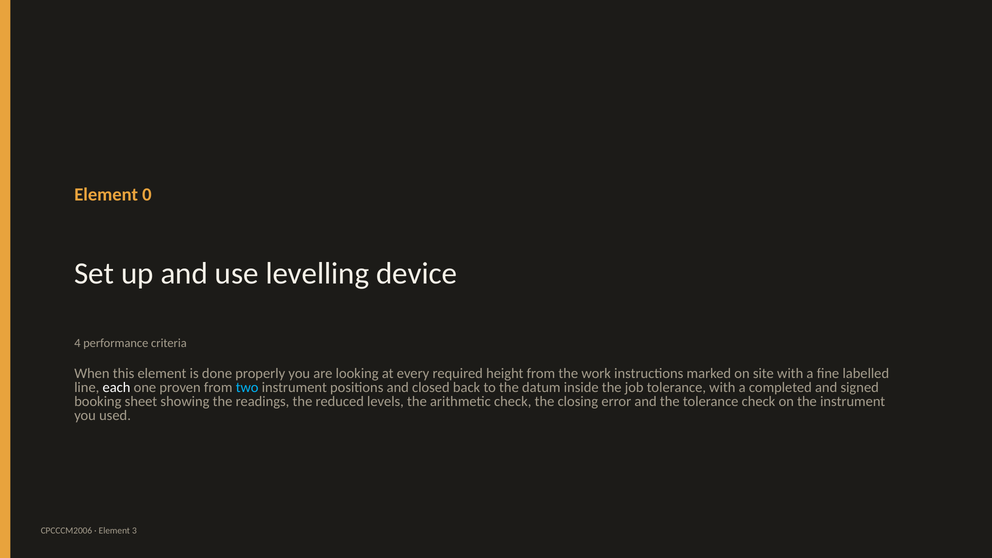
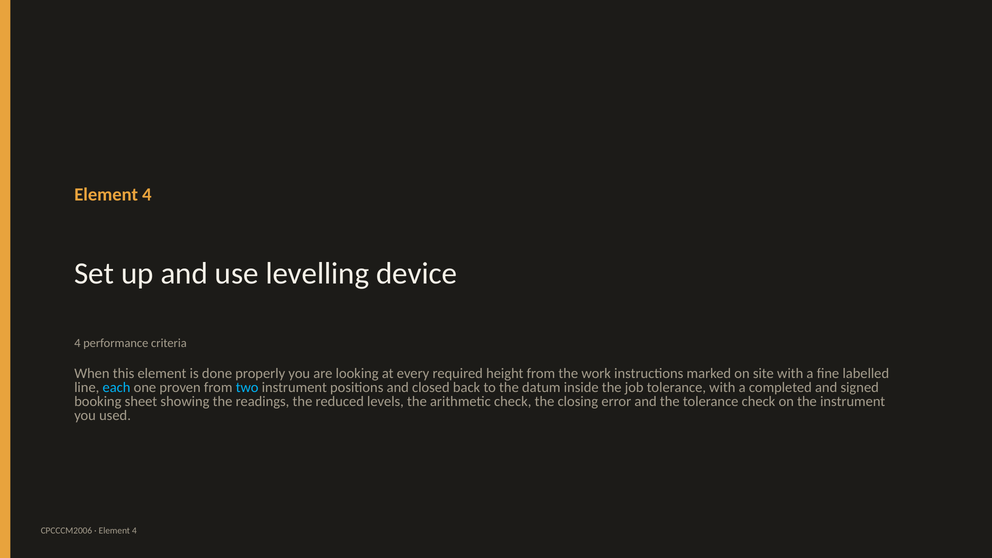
0 at (147, 195): 0 -> 4
each colour: white -> light blue
3 at (134, 531): 3 -> 4
